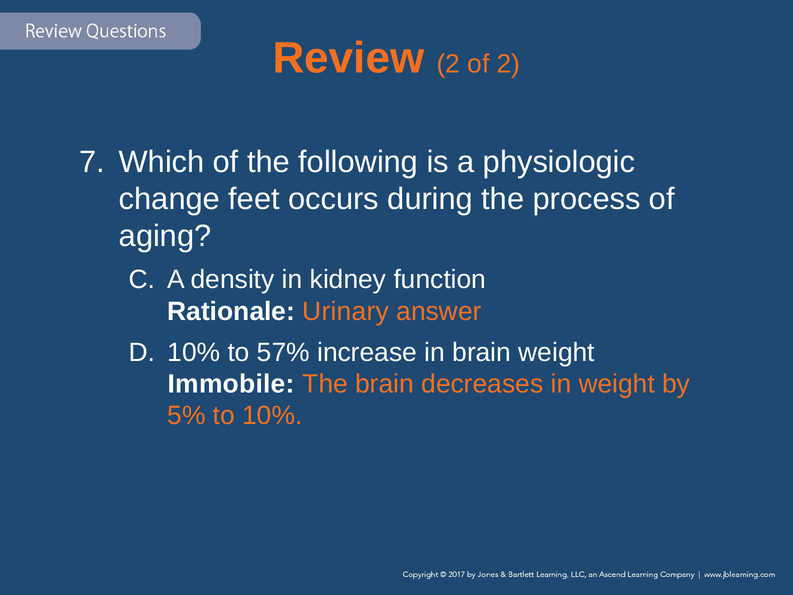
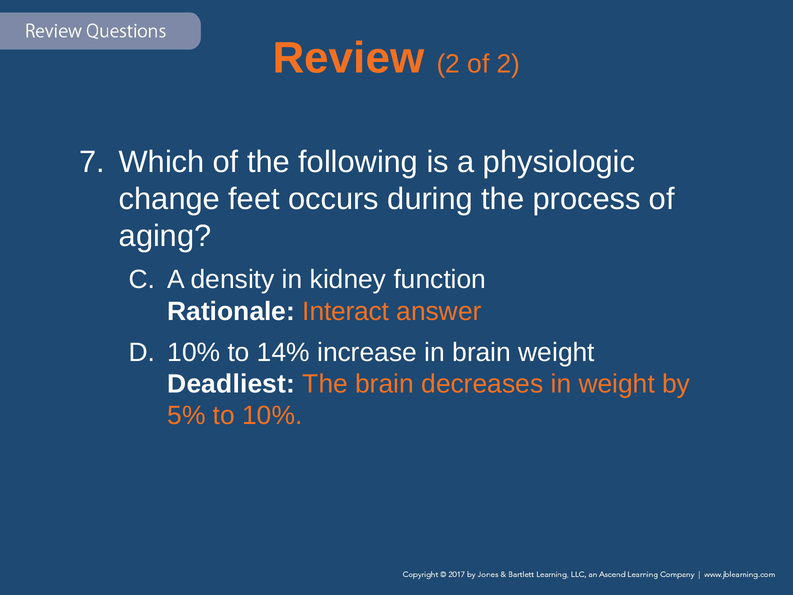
Urinary: Urinary -> Interact
57%: 57% -> 14%
Immobile: Immobile -> Deadliest
